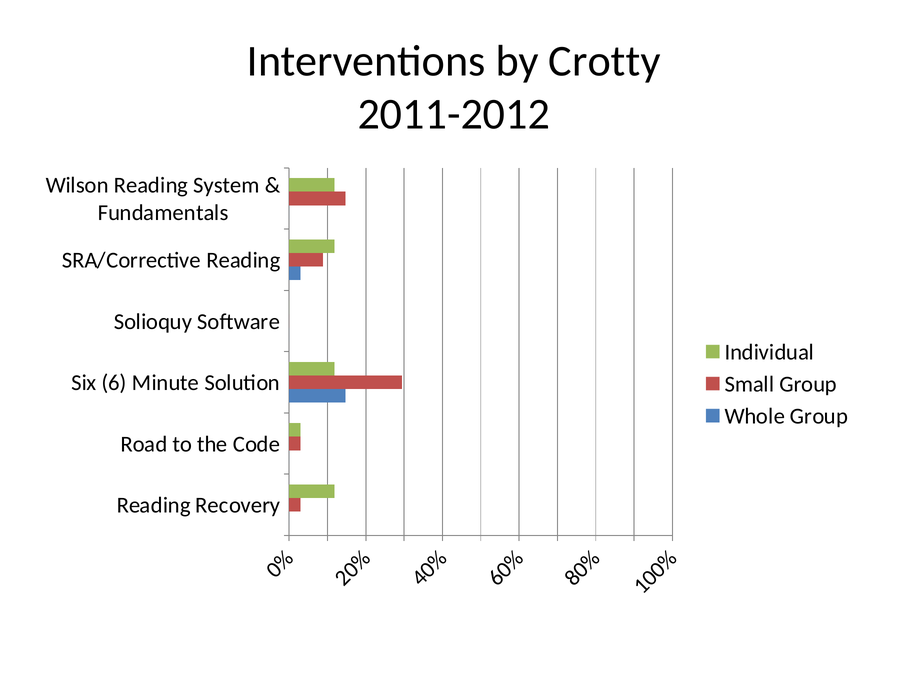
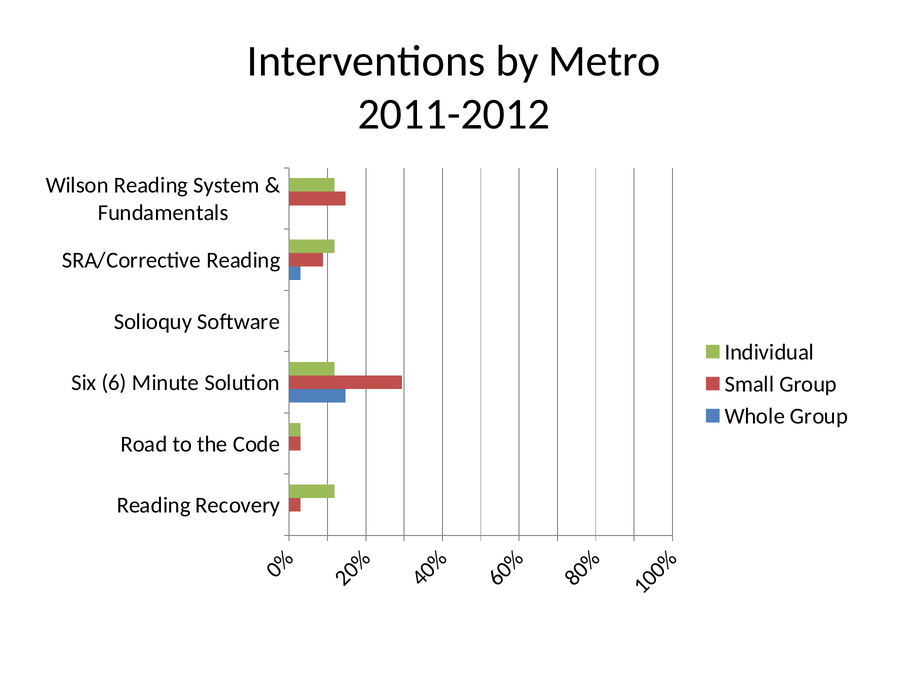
Crotty: Crotty -> Metro
